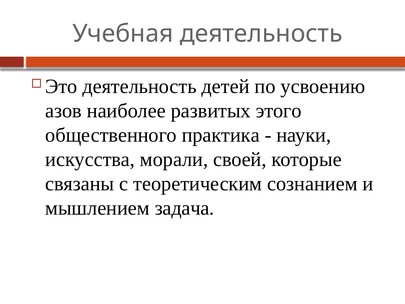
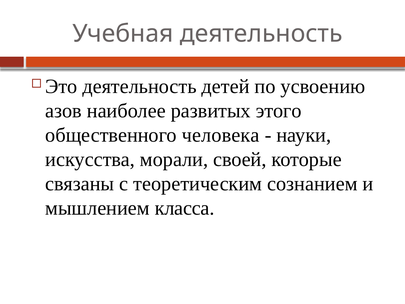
практика: практика -> человека
задача: задача -> класса
